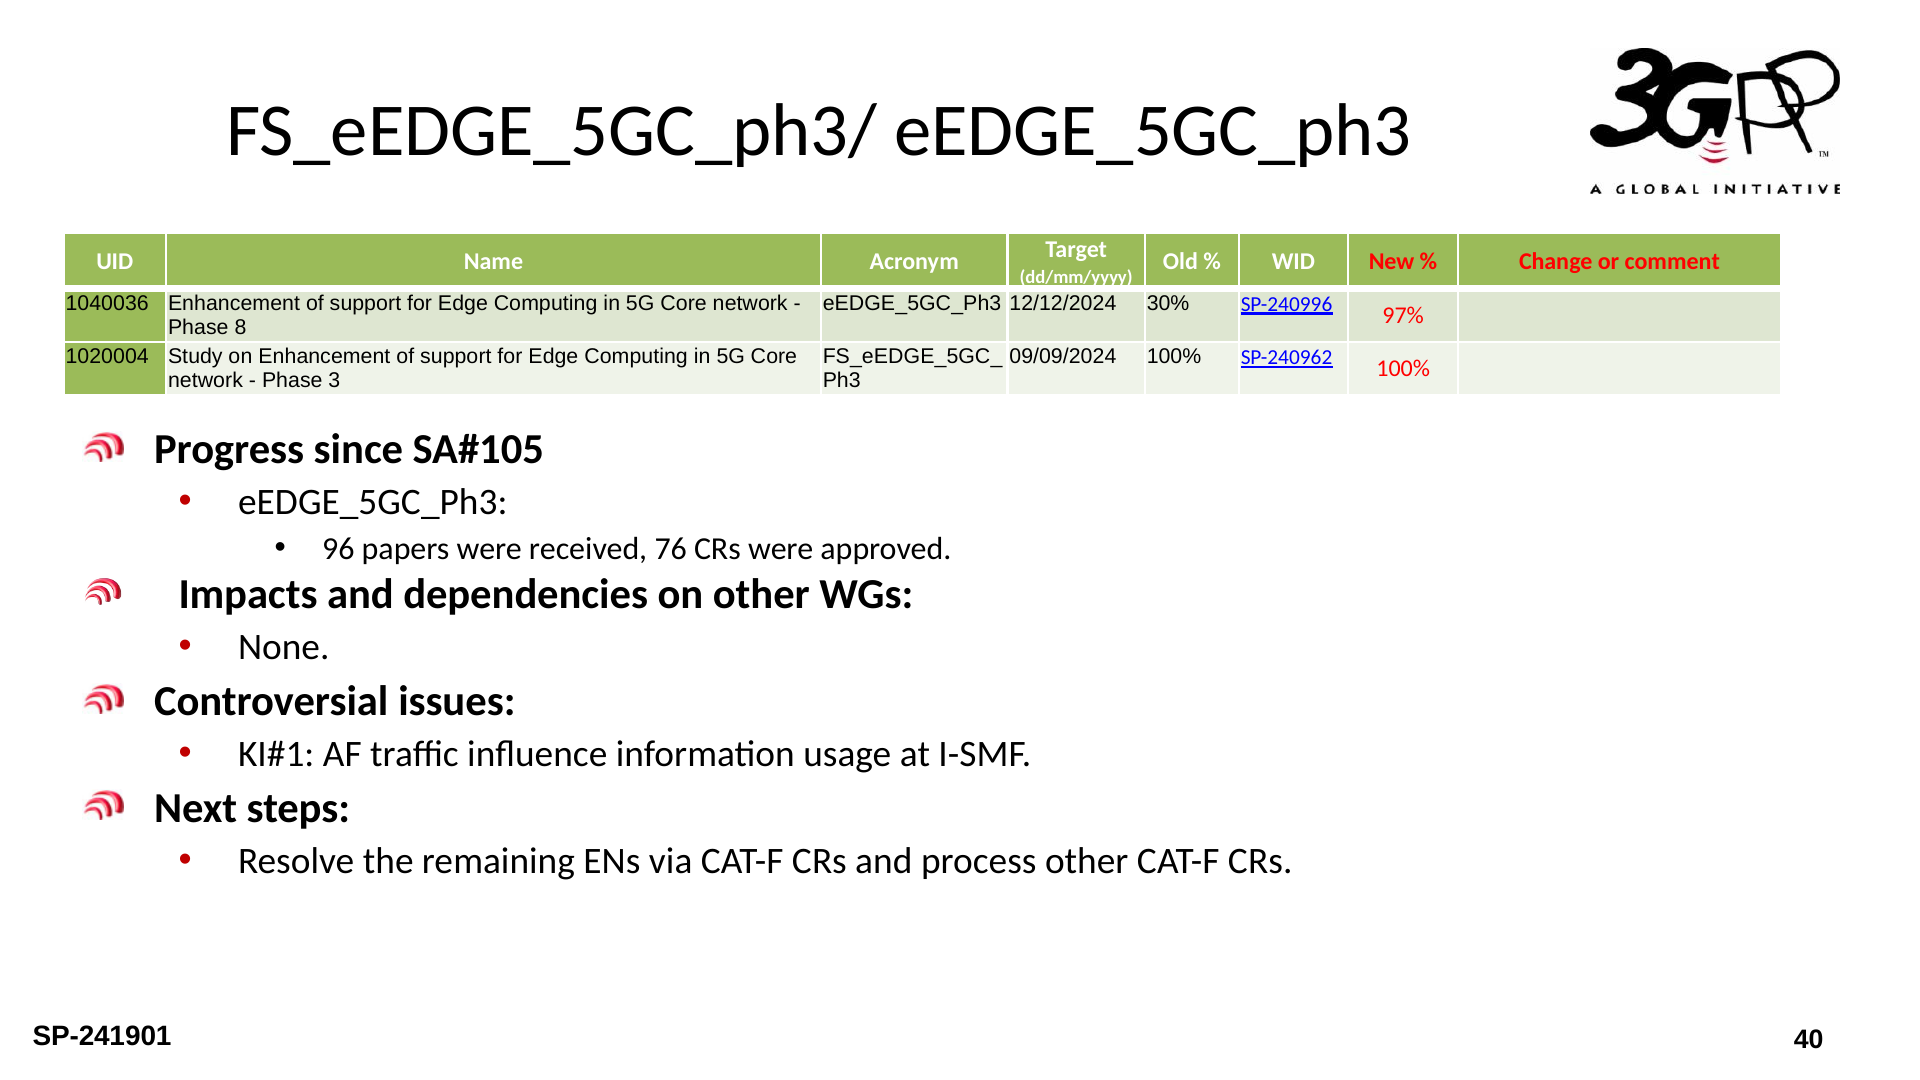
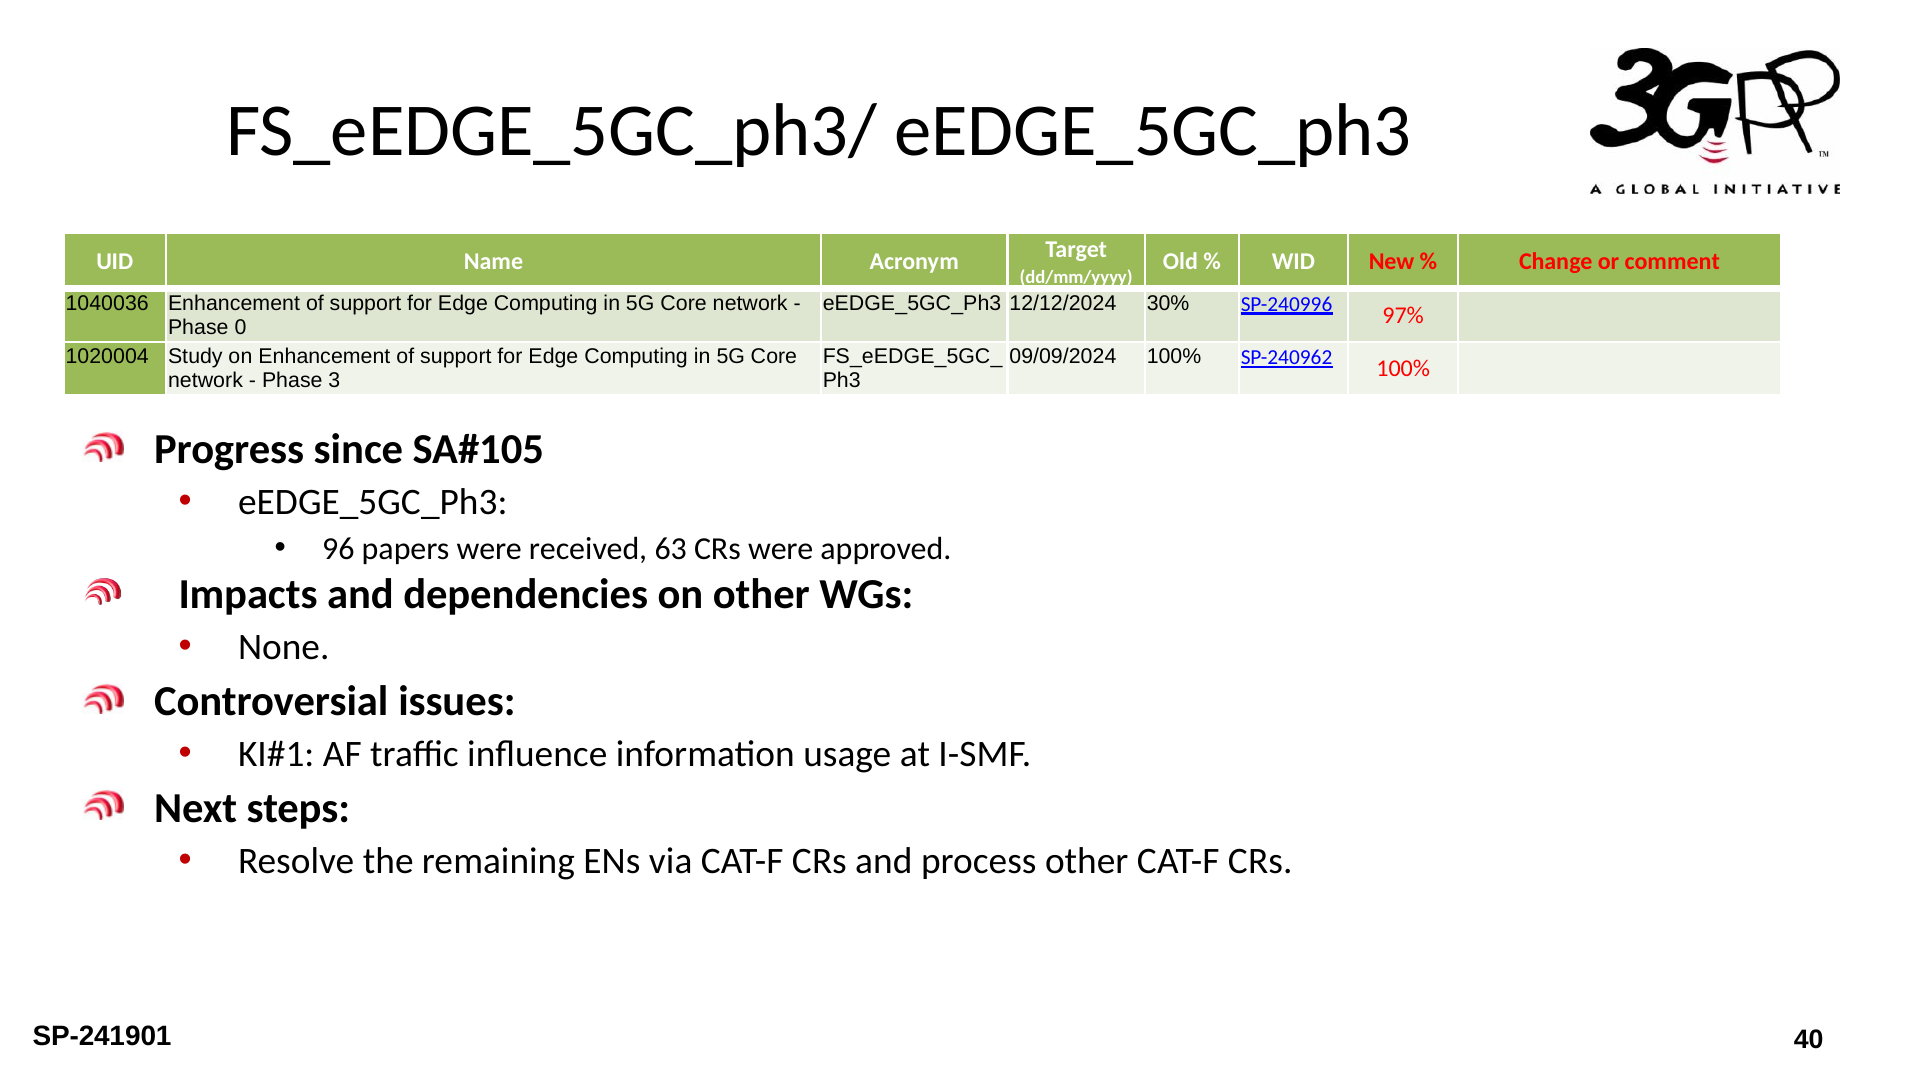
8: 8 -> 0
76: 76 -> 63
